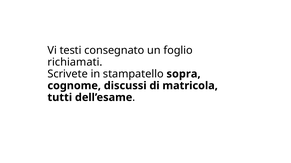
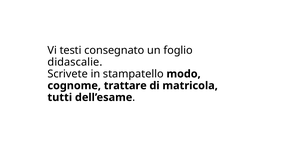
richiamati: richiamati -> didascalie
sopra: sopra -> modo
discussi: discussi -> trattare
